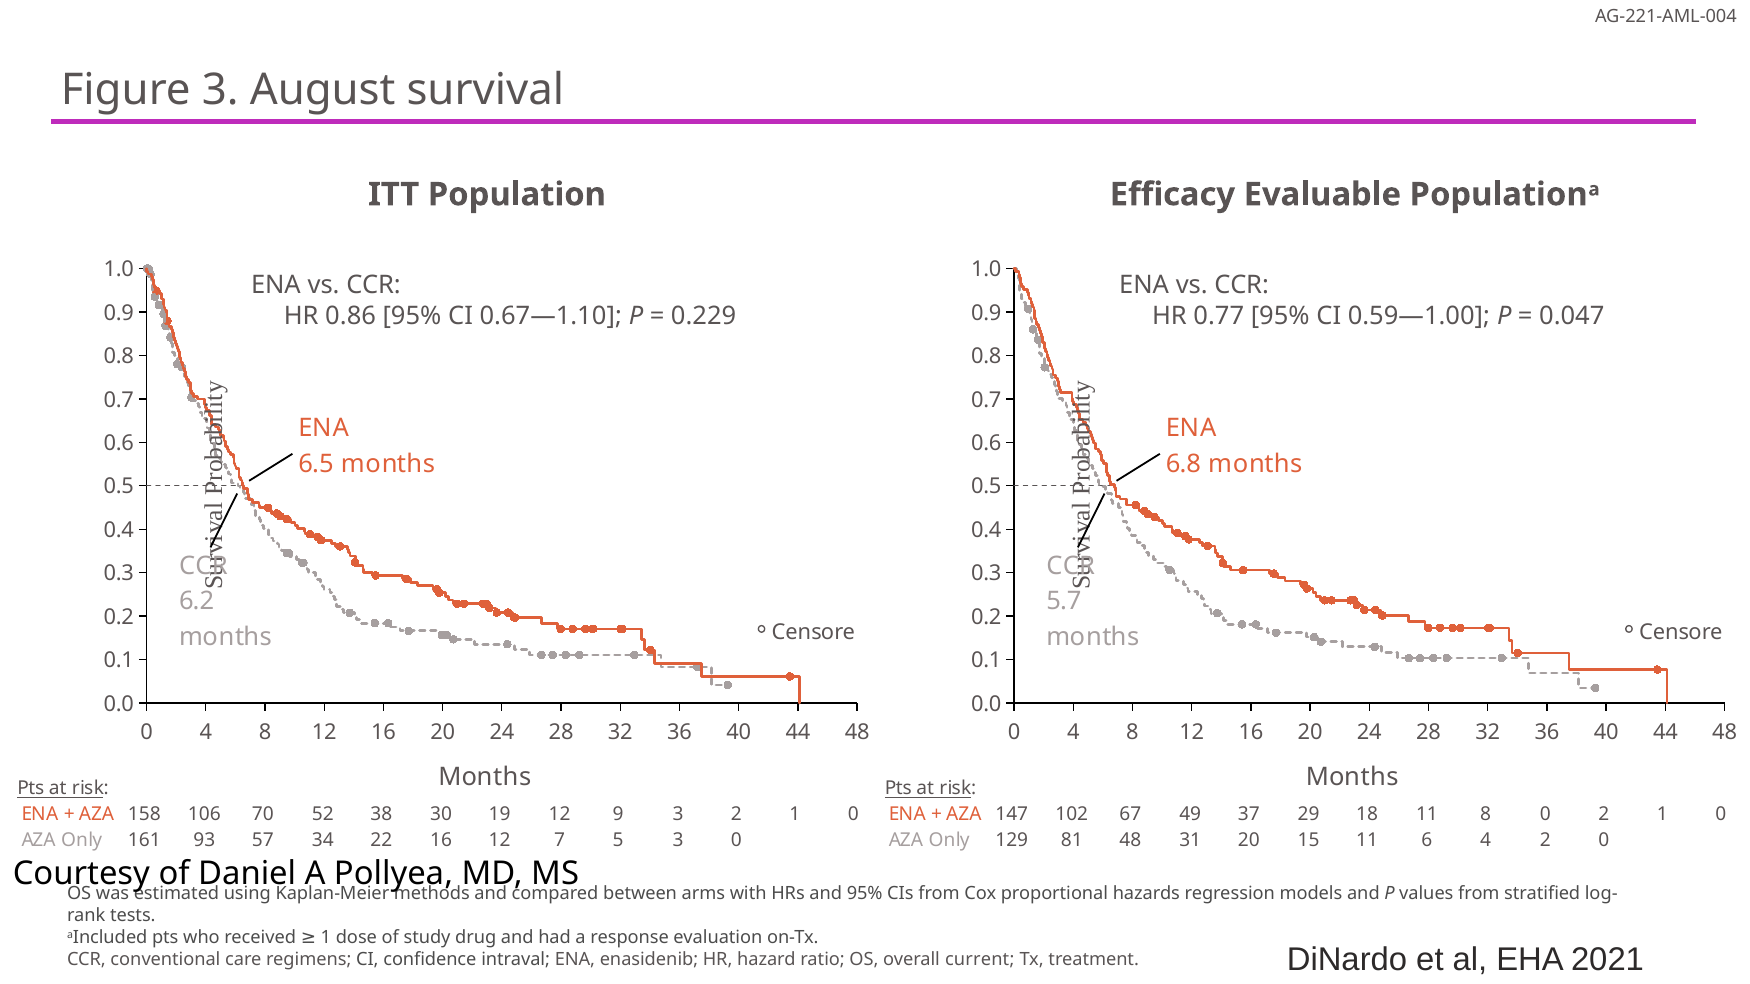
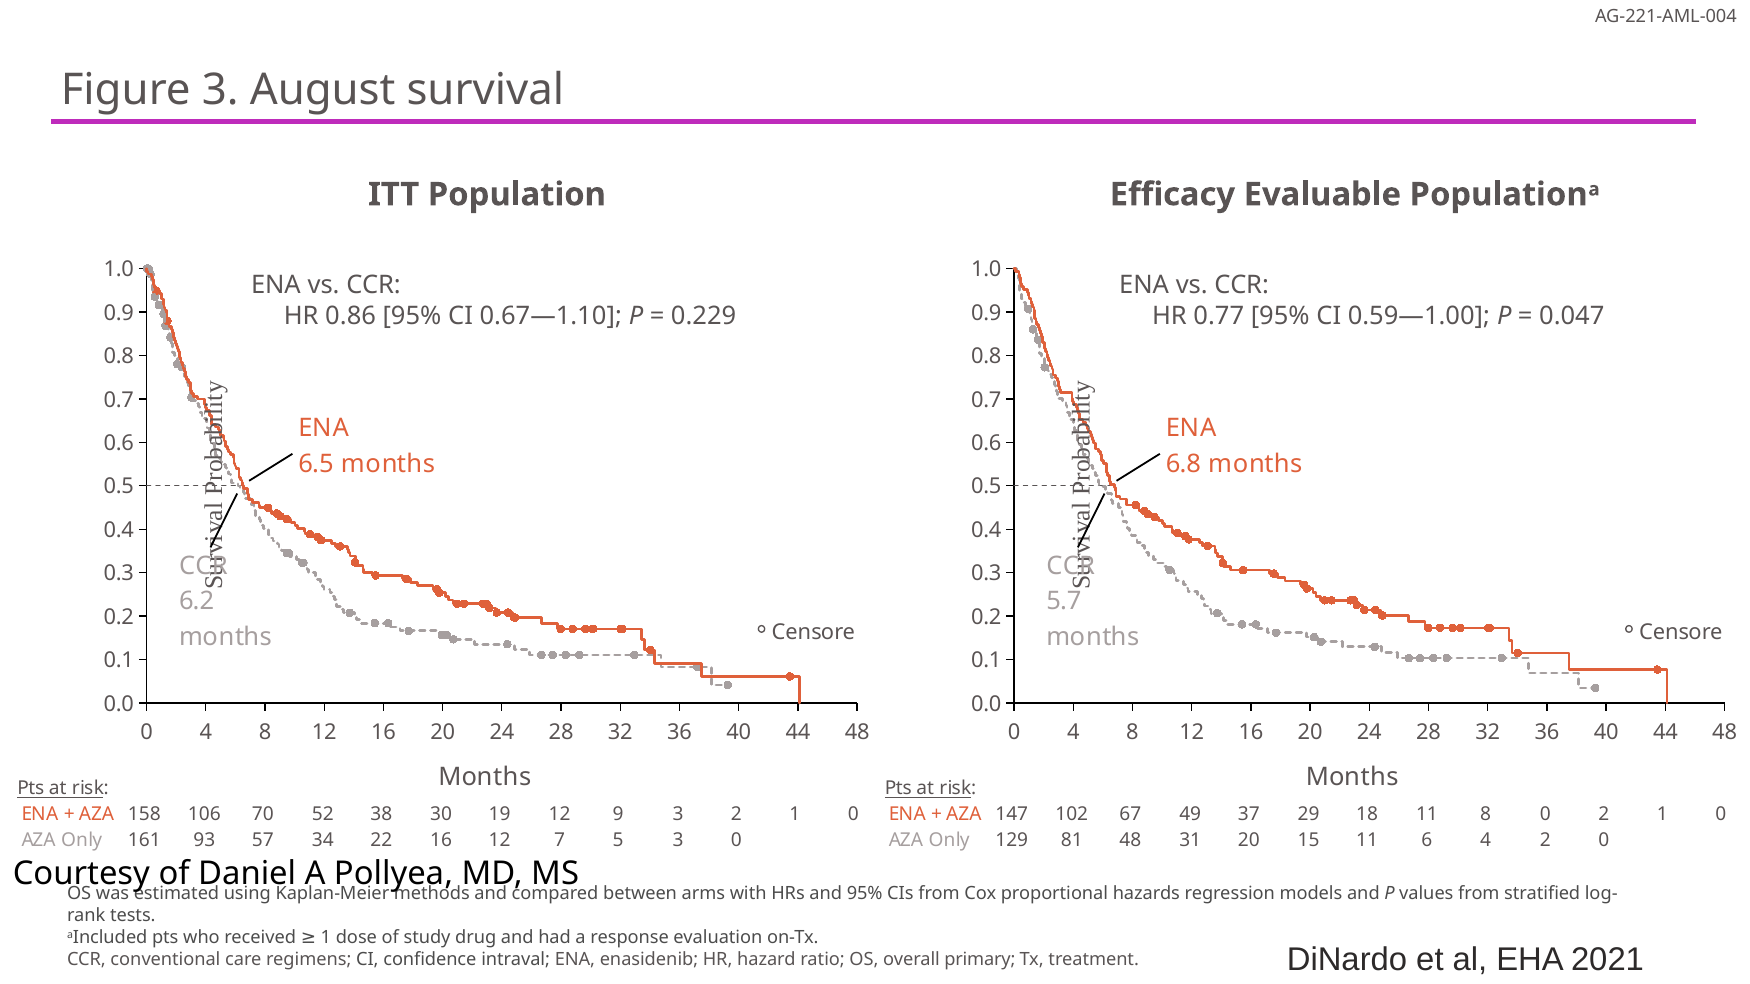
current: current -> primary
